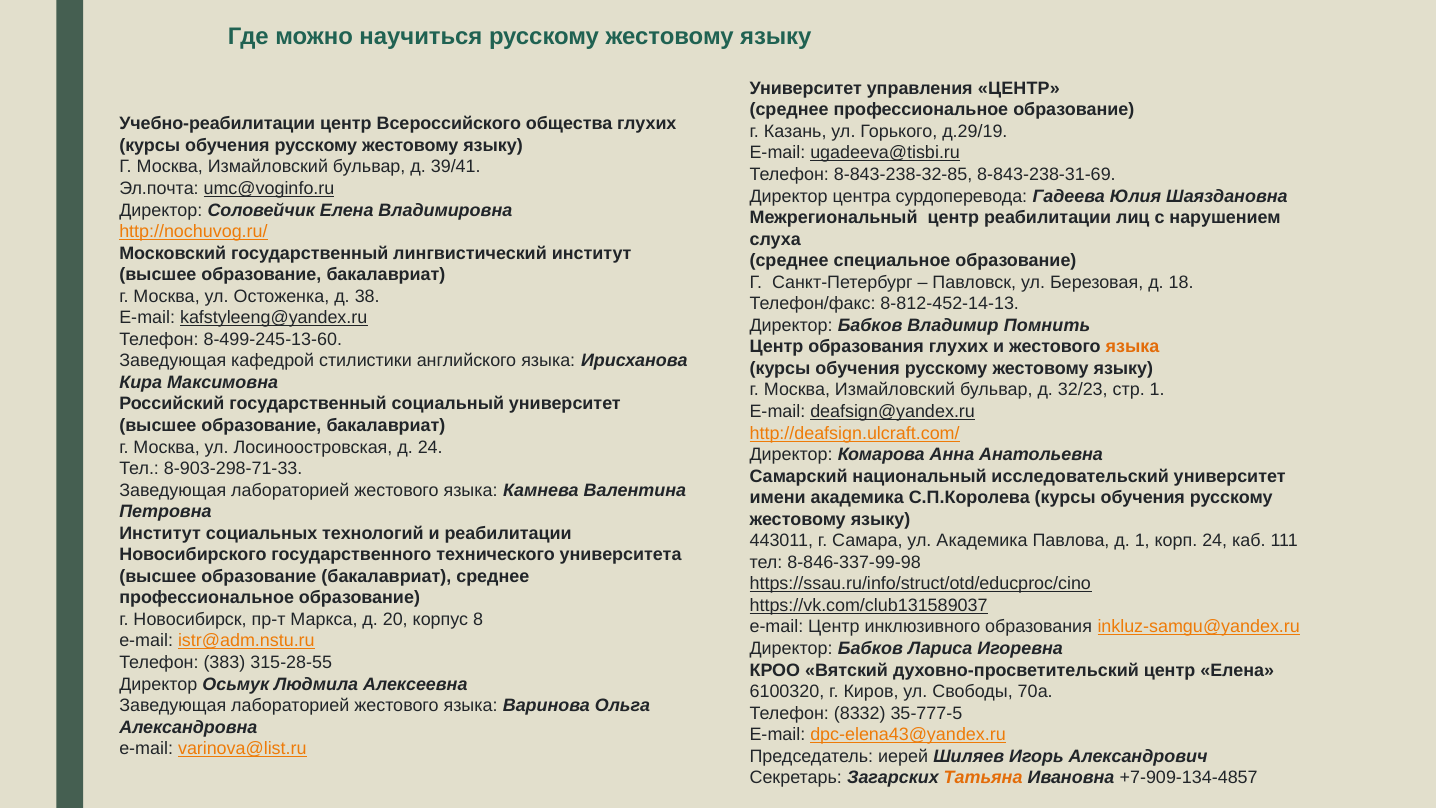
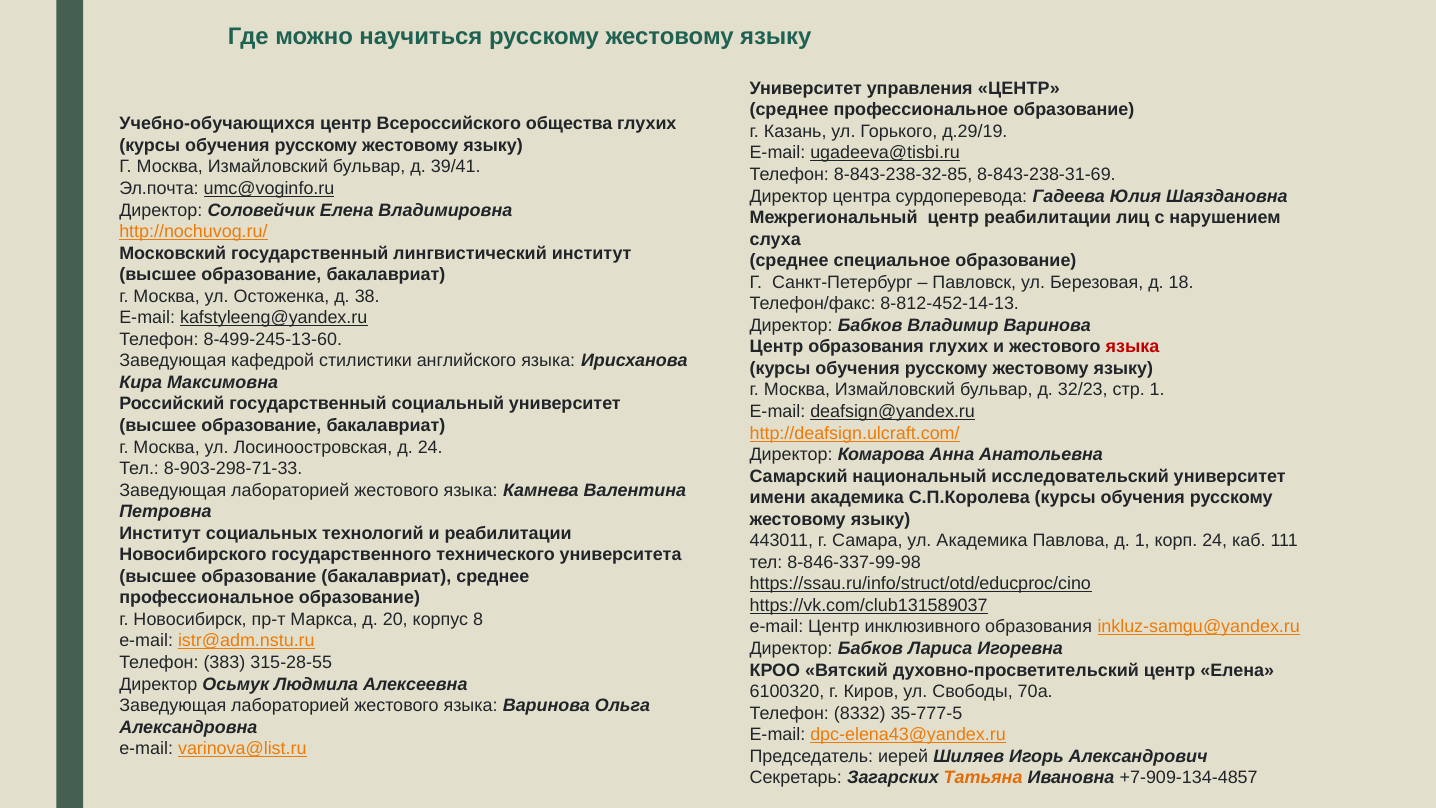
Учебно-реабилитации: Учебно-реабилитации -> Учебно-обучающихся
Владимир Помнить: Помнить -> Варинова
языка at (1133, 347) colour: orange -> red
